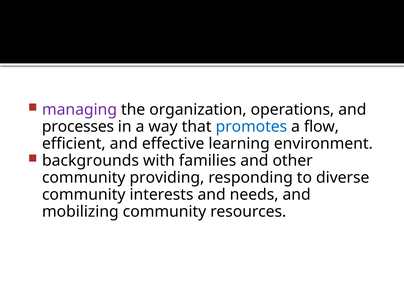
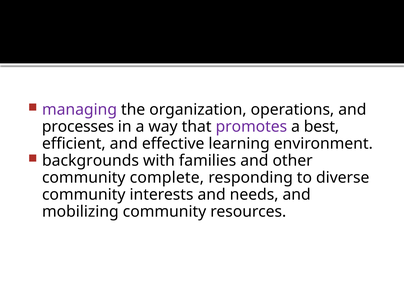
promotes colour: blue -> purple
flow: flow -> best
providing: providing -> complete
